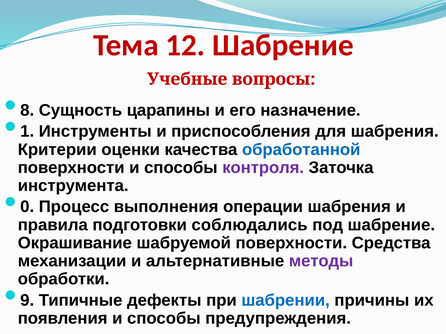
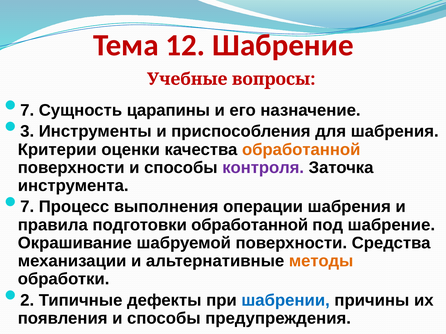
8 at (27, 110): 8 -> 7
1: 1 -> 3
обработанной at (301, 150) colour: blue -> orange
0 at (27, 207): 0 -> 7
подготовки соблюдались: соблюдались -> обработанной
методы colour: purple -> orange
9: 9 -> 2
